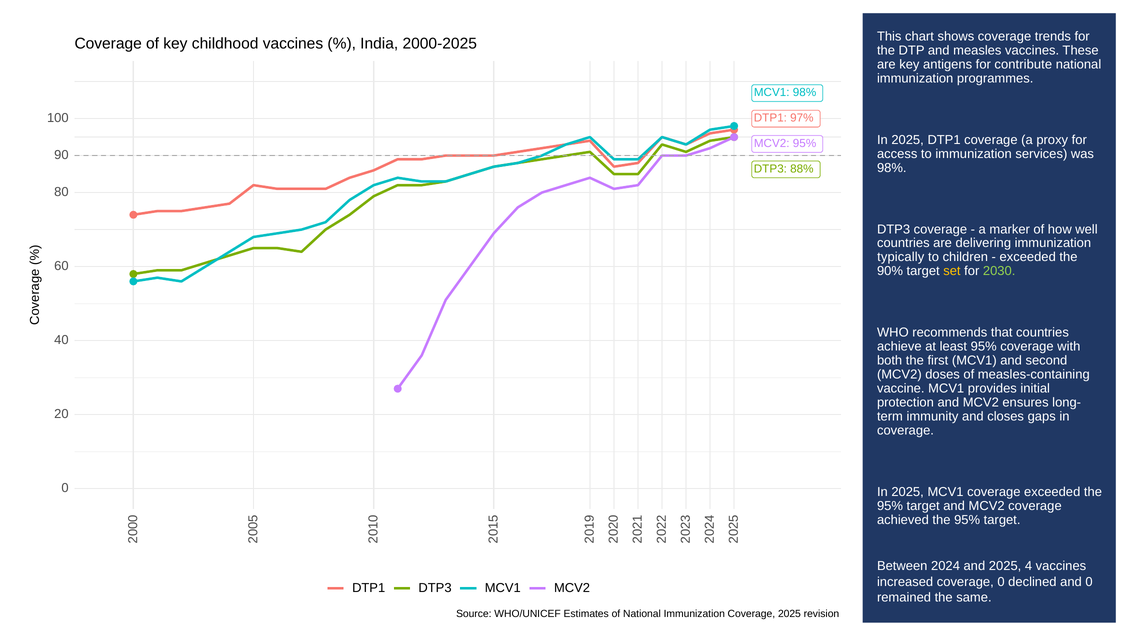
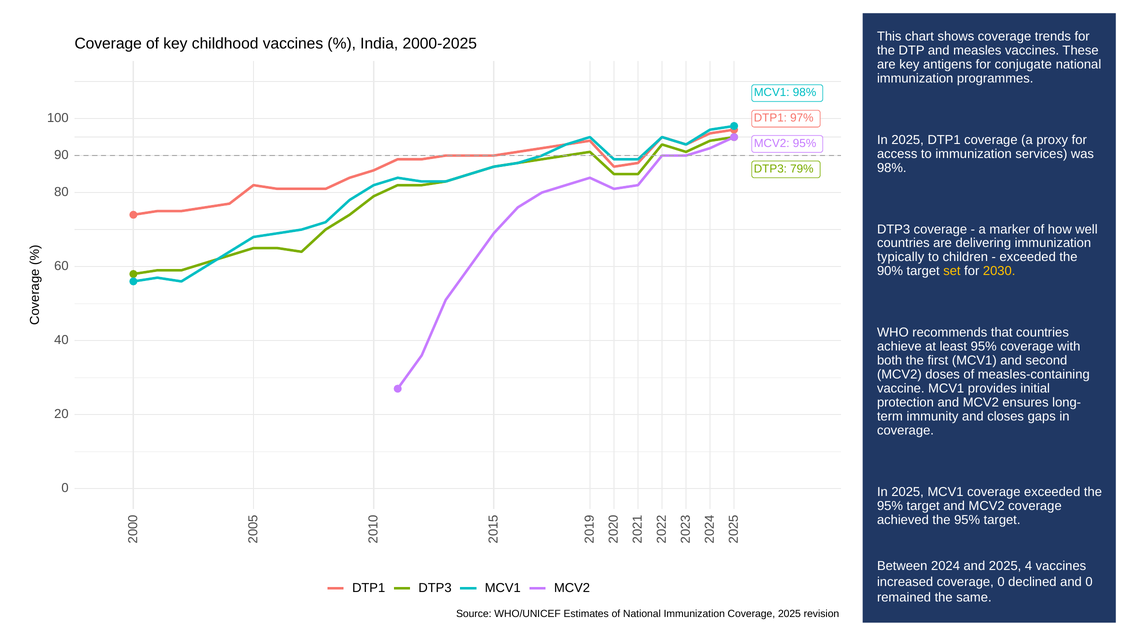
contribute: contribute -> conjugate
88%: 88% -> 79%
2030 colour: light green -> yellow
